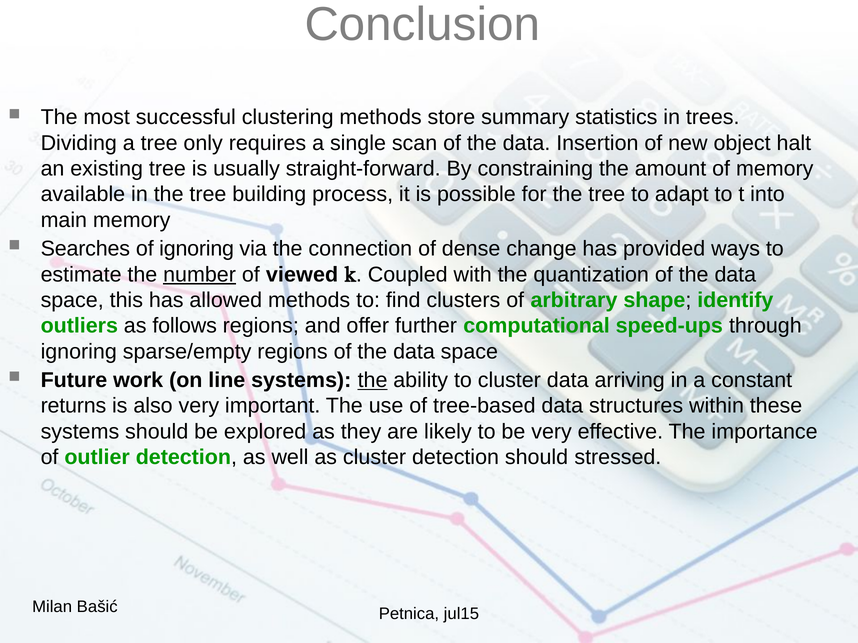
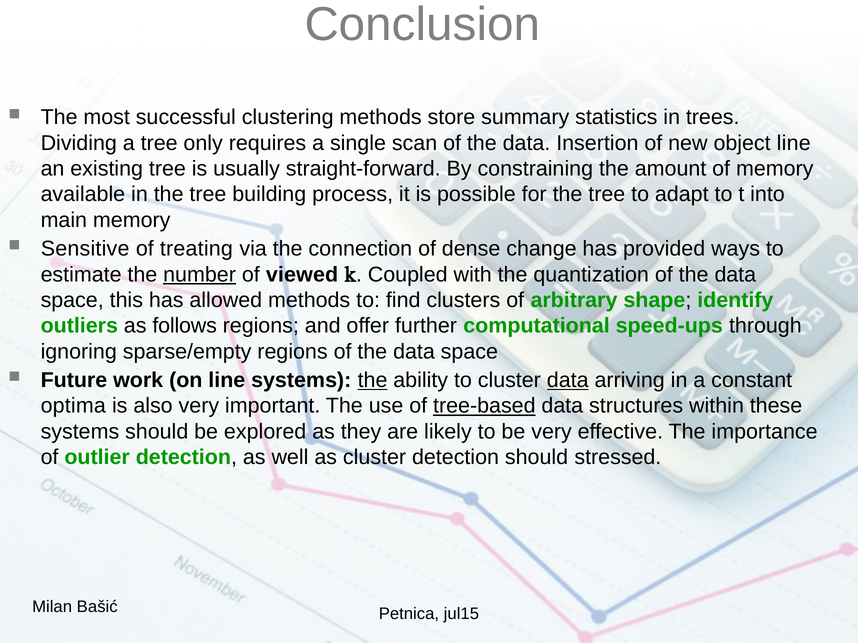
object halt: halt -> line
Searches: Searches -> Sensitive
of ignoring: ignoring -> treating
data at (568, 380) underline: none -> present
returns: returns -> optima
tree-based underline: none -> present
